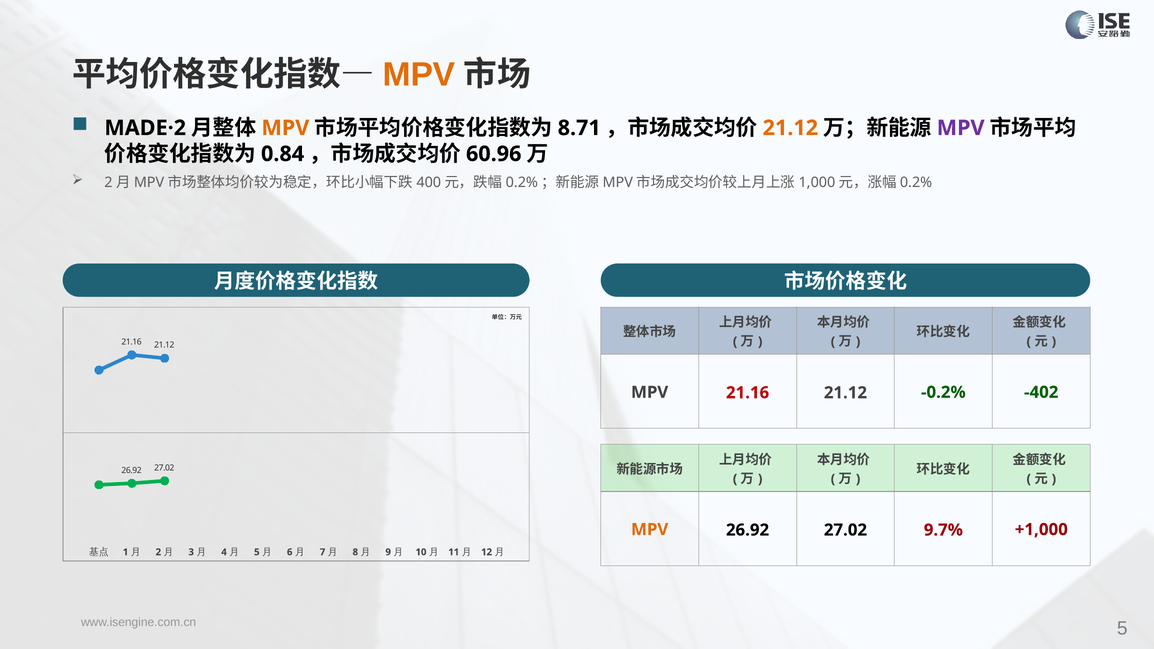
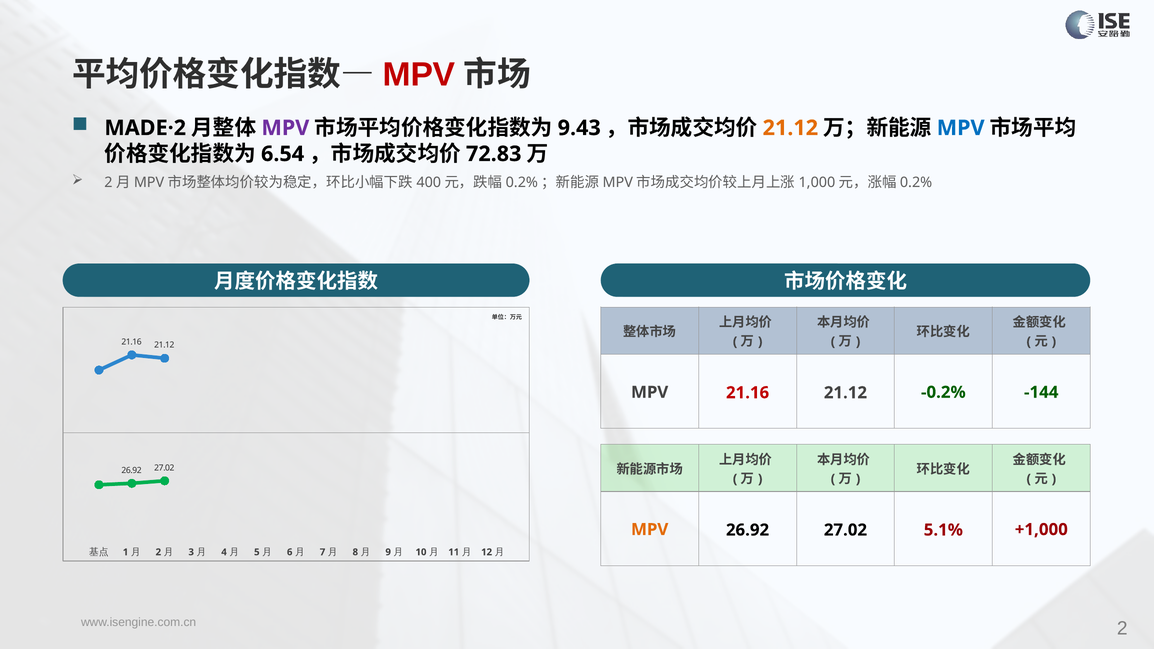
MPV at (419, 75) colour: orange -> red
MPV at (285, 128) colour: orange -> purple
8.71: 8.71 -> 9.43
MPV at (961, 128) colour: purple -> blue
0.84: 0.84 -> 6.54
60.96: 60.96 -> 72.83
-402: -402 -> -144
9.7%: 9.7% -> 5.1%
5 at (1122, 629): 5 -> 2
